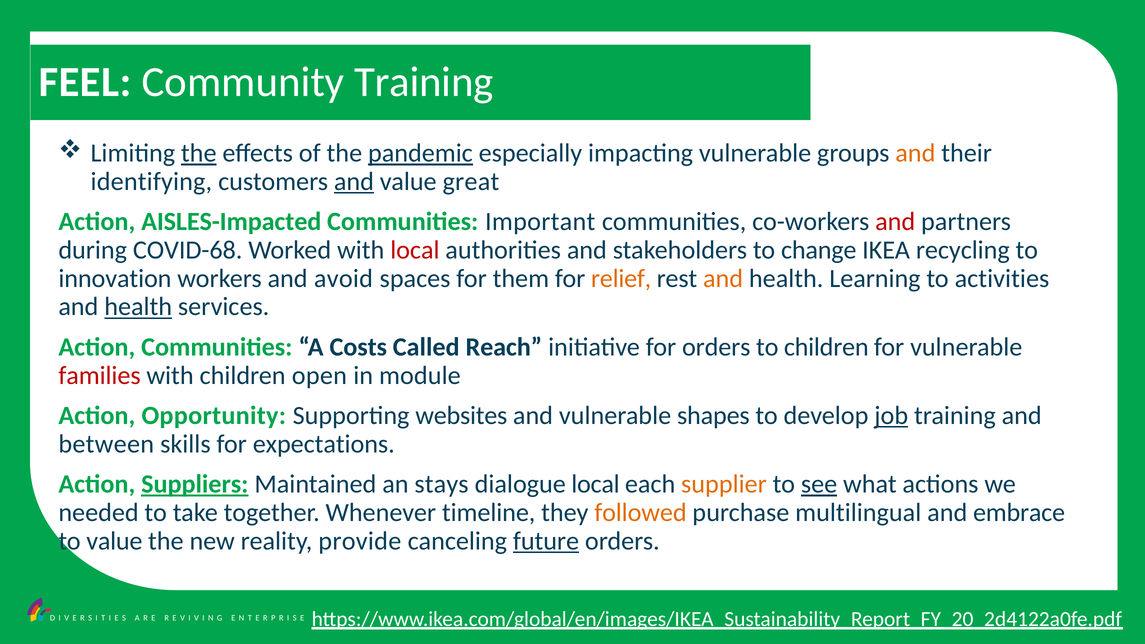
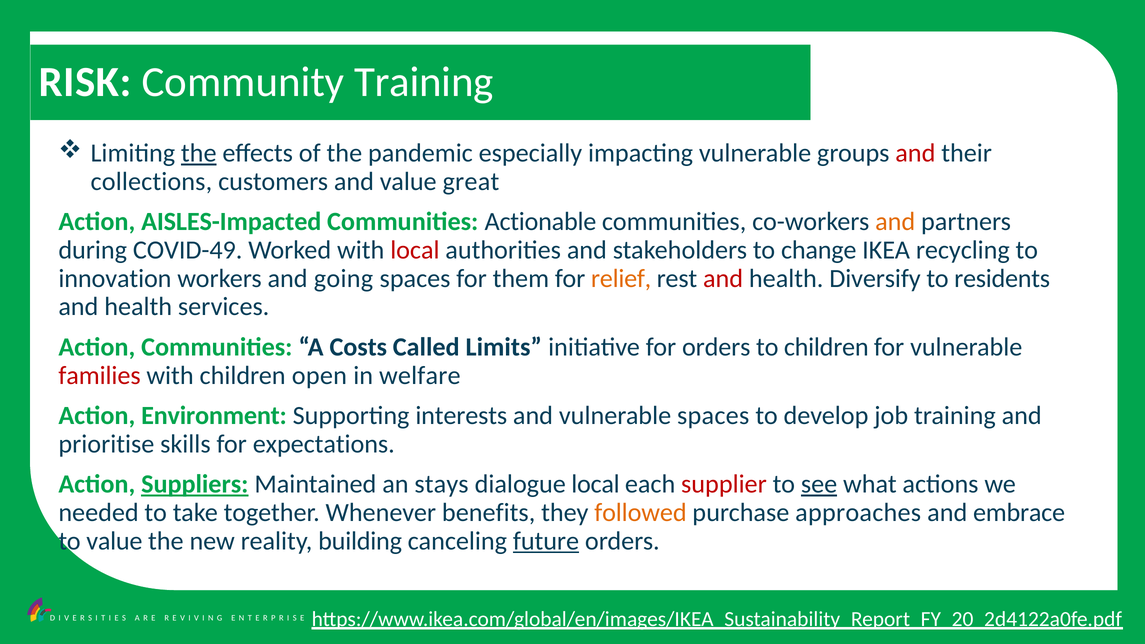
FEEL: FEEL -> RISK
pandemic underline: present -> none
and at (915, 153) colour: orange -> red
identifying: identifying -> collections
and at (354, 182) underline: present -> none
Important: Important -> Actionable
and at (895, 222) colour: red -> orange
COVID-68: COVID-68 -> COVID-49
avoid: avoid -> going
and at (723, 278) colour: orange -> red
Learning: Learning -> Diversify
activities: activities -> residents
health at (138, 307) underline: present -> none
Reach: Reach -> Limits
module: module -> welfare
Opportunity: Opportunity -> Environment
websites: websites -> interests
vulnerable shapes: shapes -> spaces
job underline: present -> none
between: between -> prioritise
supplier colour: orange -> red
timeline: timeline -> benefits
multilingual: multilingual -> approaches
provide: provide -> building
